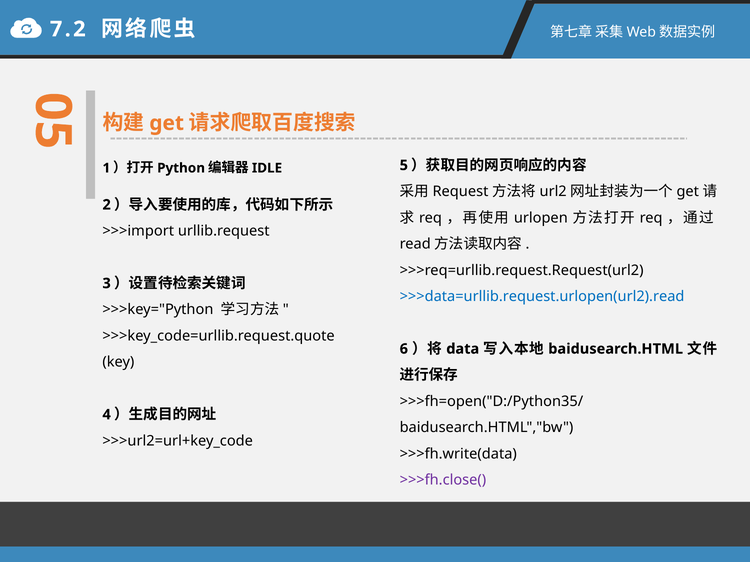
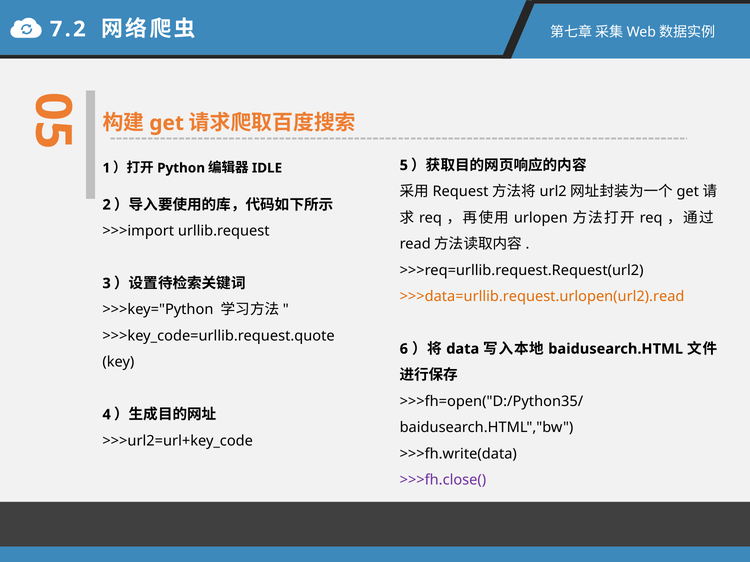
>>>data=urllib.request.urlopen(url2).read colour: blue -> orange
